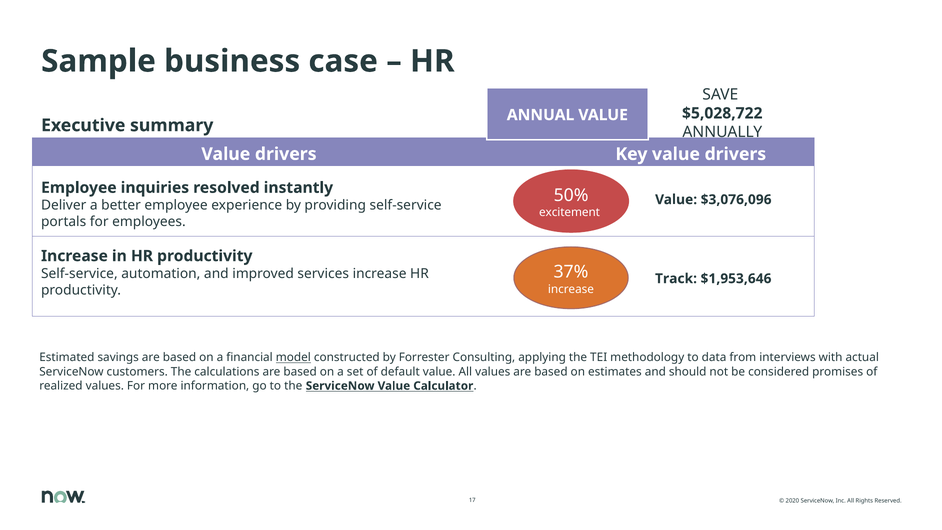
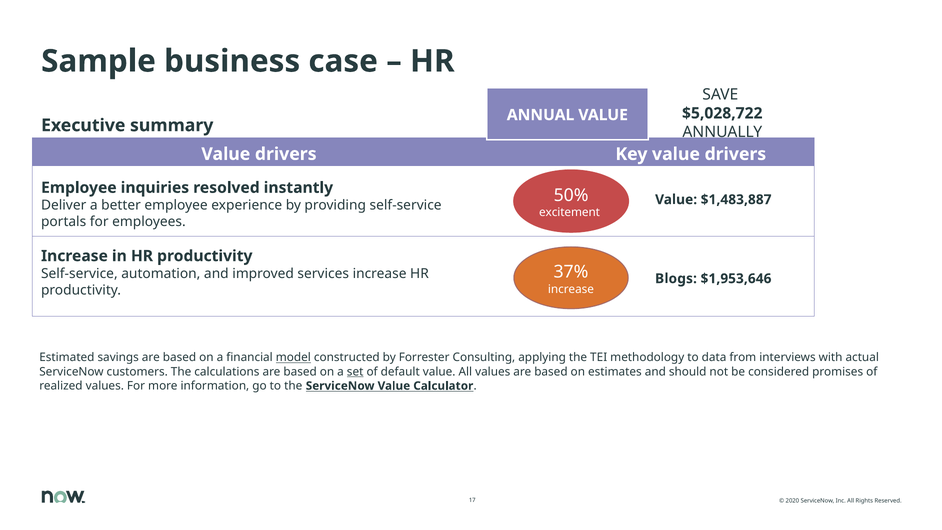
$3,076,096: $3,076,096 -> $1,483,887
Track: Track -> Blogs
set underline: none -> present
